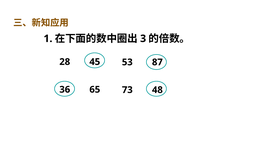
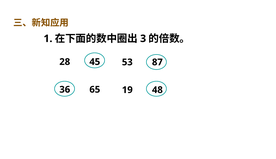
73: 73 -> 19
